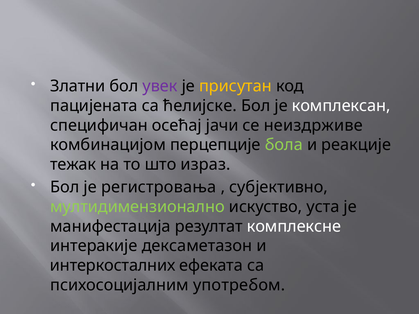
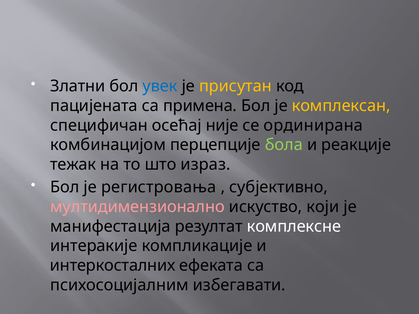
увек colour: purple -> blue
ћелијске: ћелијске -> примена
комплексан colour: white -> yellow
јачи: јачи -> није
неиздрживе: неиздрживе -> ординирана
мултидимензионално colour: light green -> pink
уста: уста -> који
дексаметазон: дексаметазон -> компликације
употребом: употребом -> избегавати
